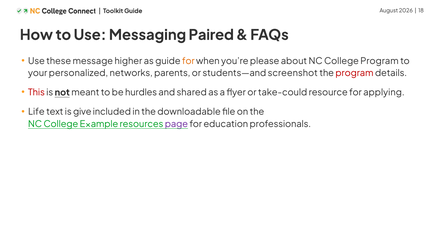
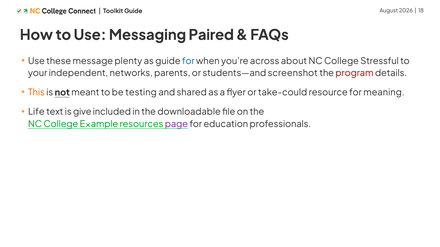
higher: higher -> plenty
for at (188, 61) colour: orange -> blue
please: please -> across
College Program: Program -> Stressful
personalized: personalized -> independent
This colour: red -> orange
hurdles: hurdles -> testing
applying: applying -> meaning
